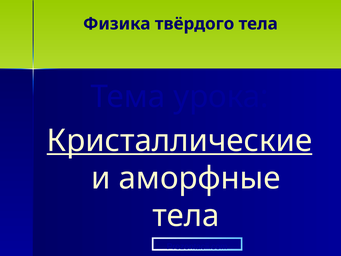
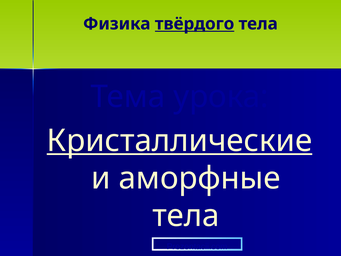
твёрдого underline: none -> present
